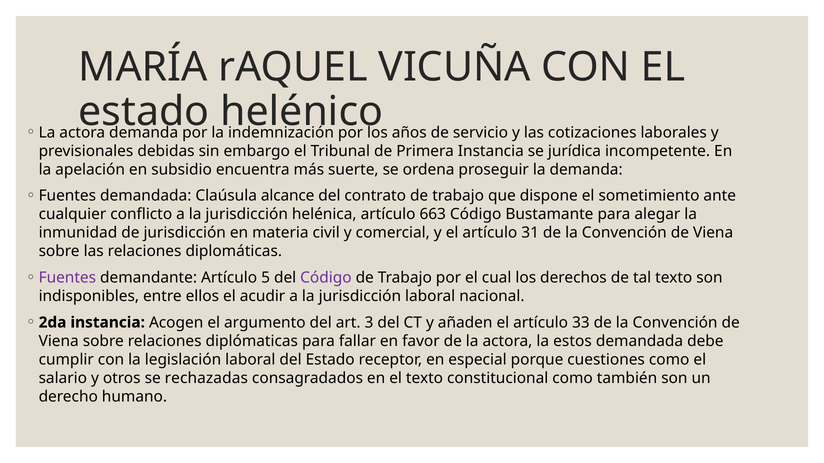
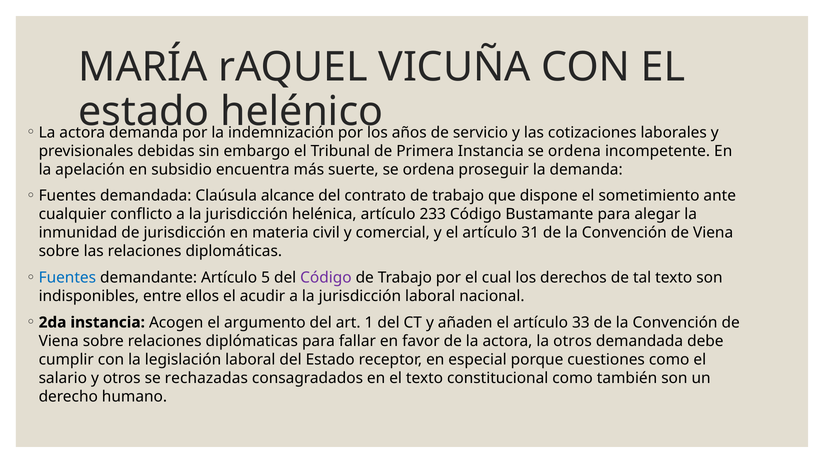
Instancia se jurídica: jurídica -> ordena
663: 663 -> 233
Fuentes at (67, 278) colour: purple -> blue
3: 3 -> 1
la estos: estos -> otros
